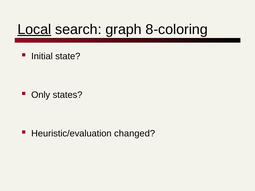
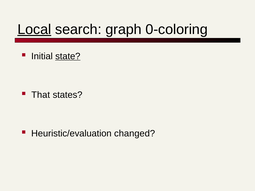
8-coloring: 8-coloring -> 0-coloring
state underline: none -> present
Only: Only -> That
